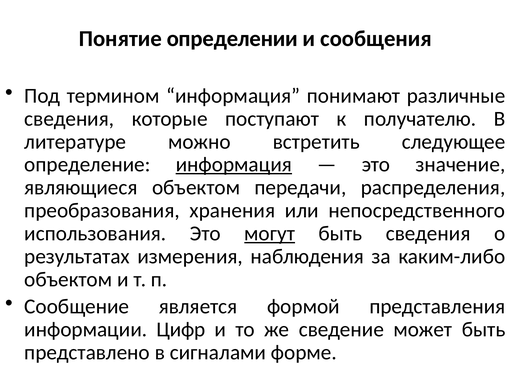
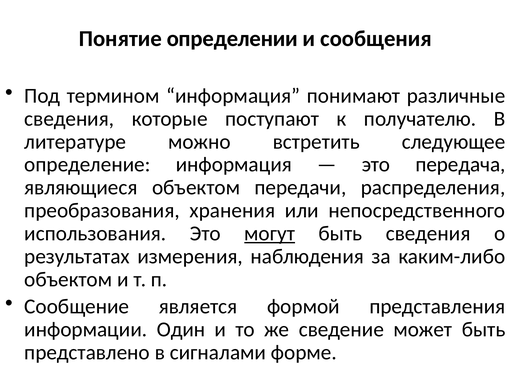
информация at (234, 165) underline: present -> none
значение: значение -> передача
Цифр: Цифр -> Один
